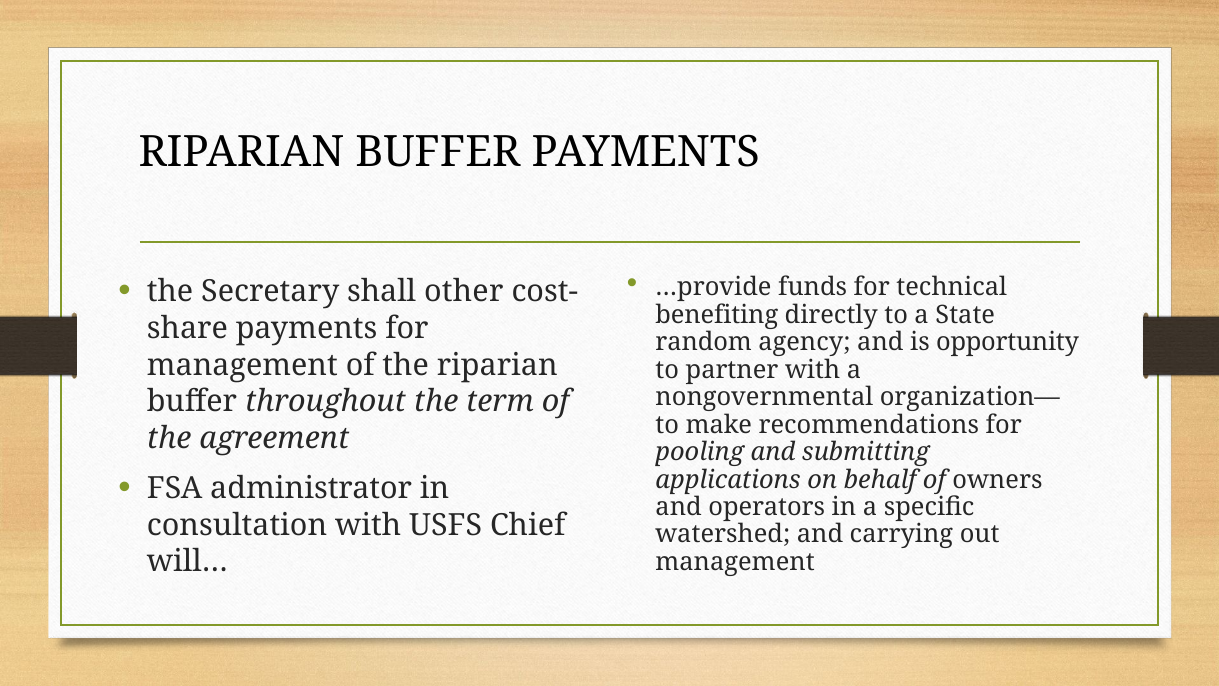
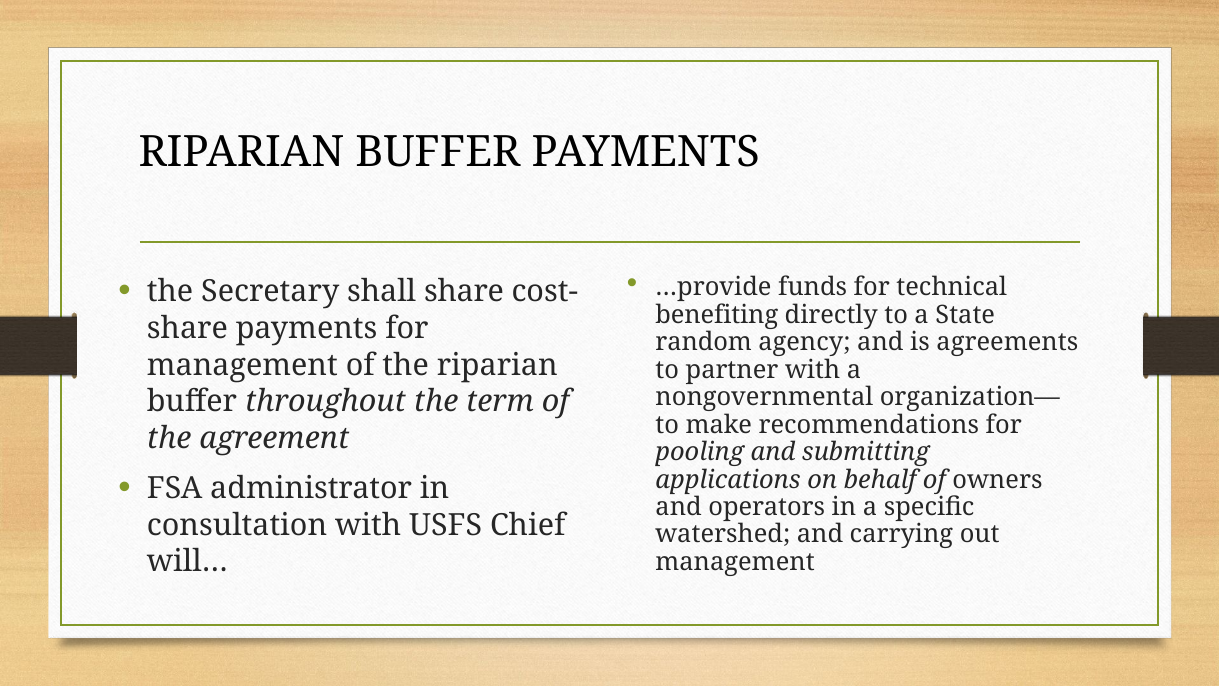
shall other: other -> share
opportunity: opportunity -> agreements
